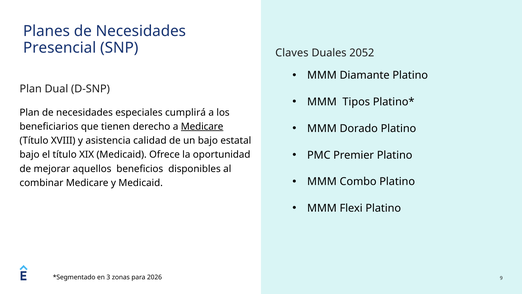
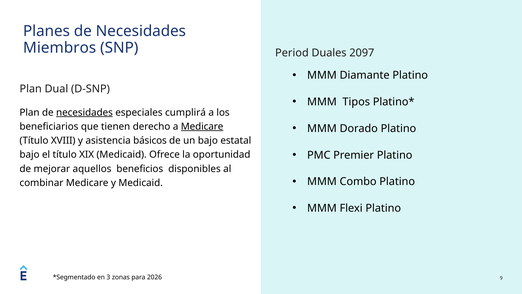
Presencial: Presencial -> Miembros
Claves: Claves -> Period
2052: 2052 -> 2097
necesidades at (84, 112) underline: none -> present
calidad: calidad -> básicos
